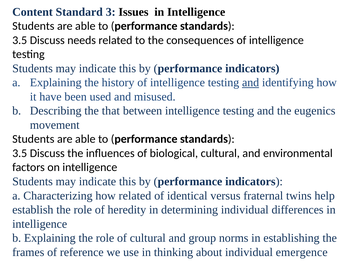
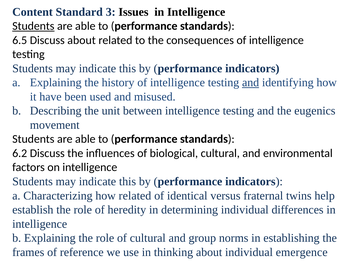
Students at (33, 26) underline: none -> present
3.5 at (20, 40): 3.5 -> 6.5
Discuss needs: needs -> about
that: that -> unit
3.5 at (20, 153): 3.5 -> 6.2
